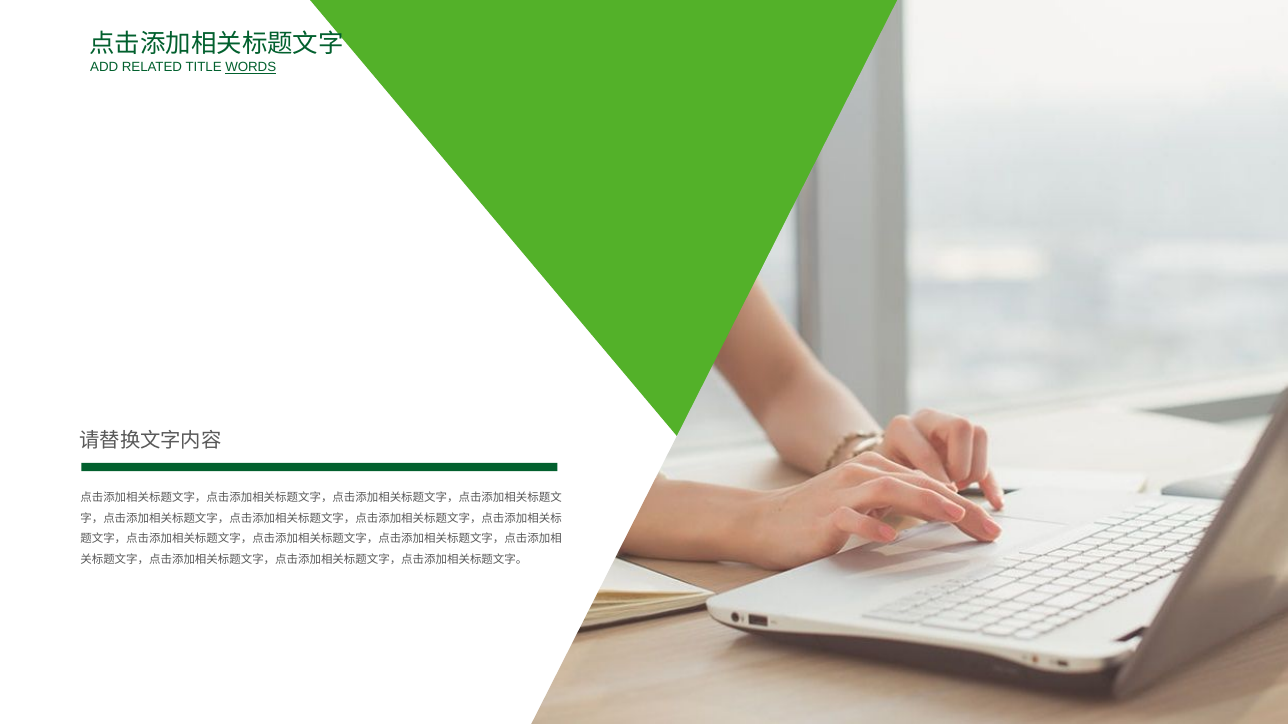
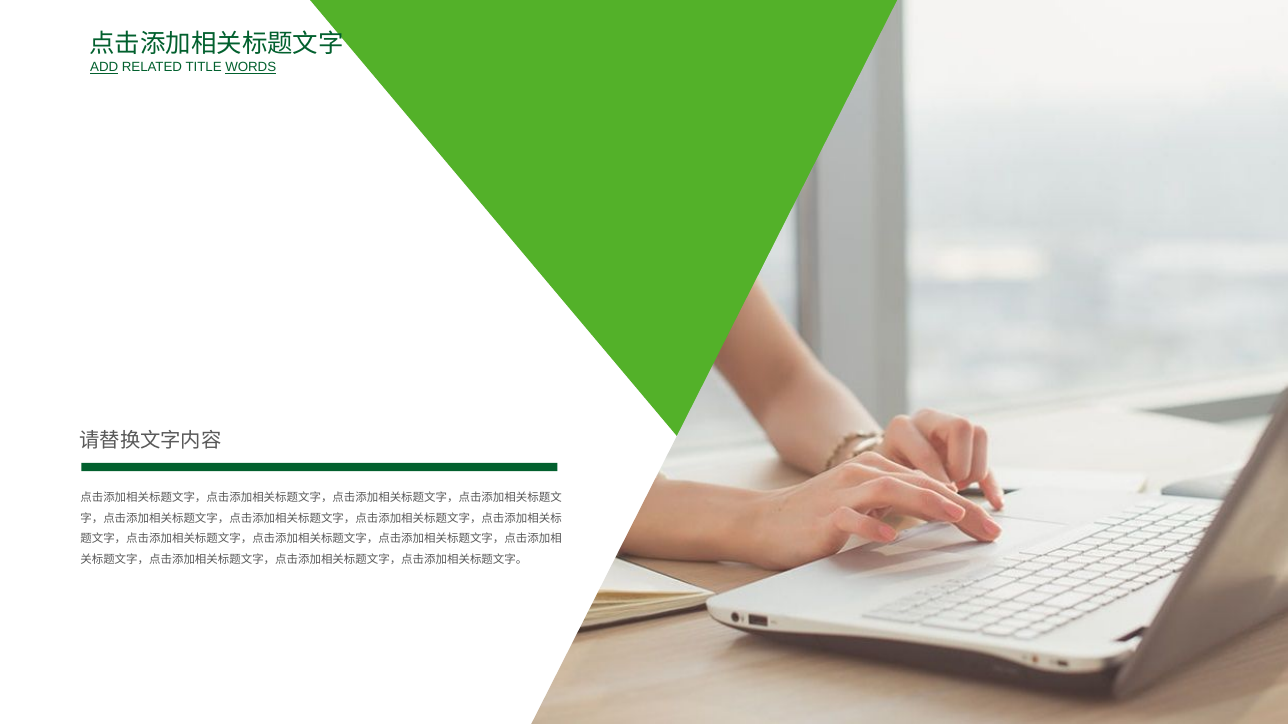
ADD underline: none -> present
